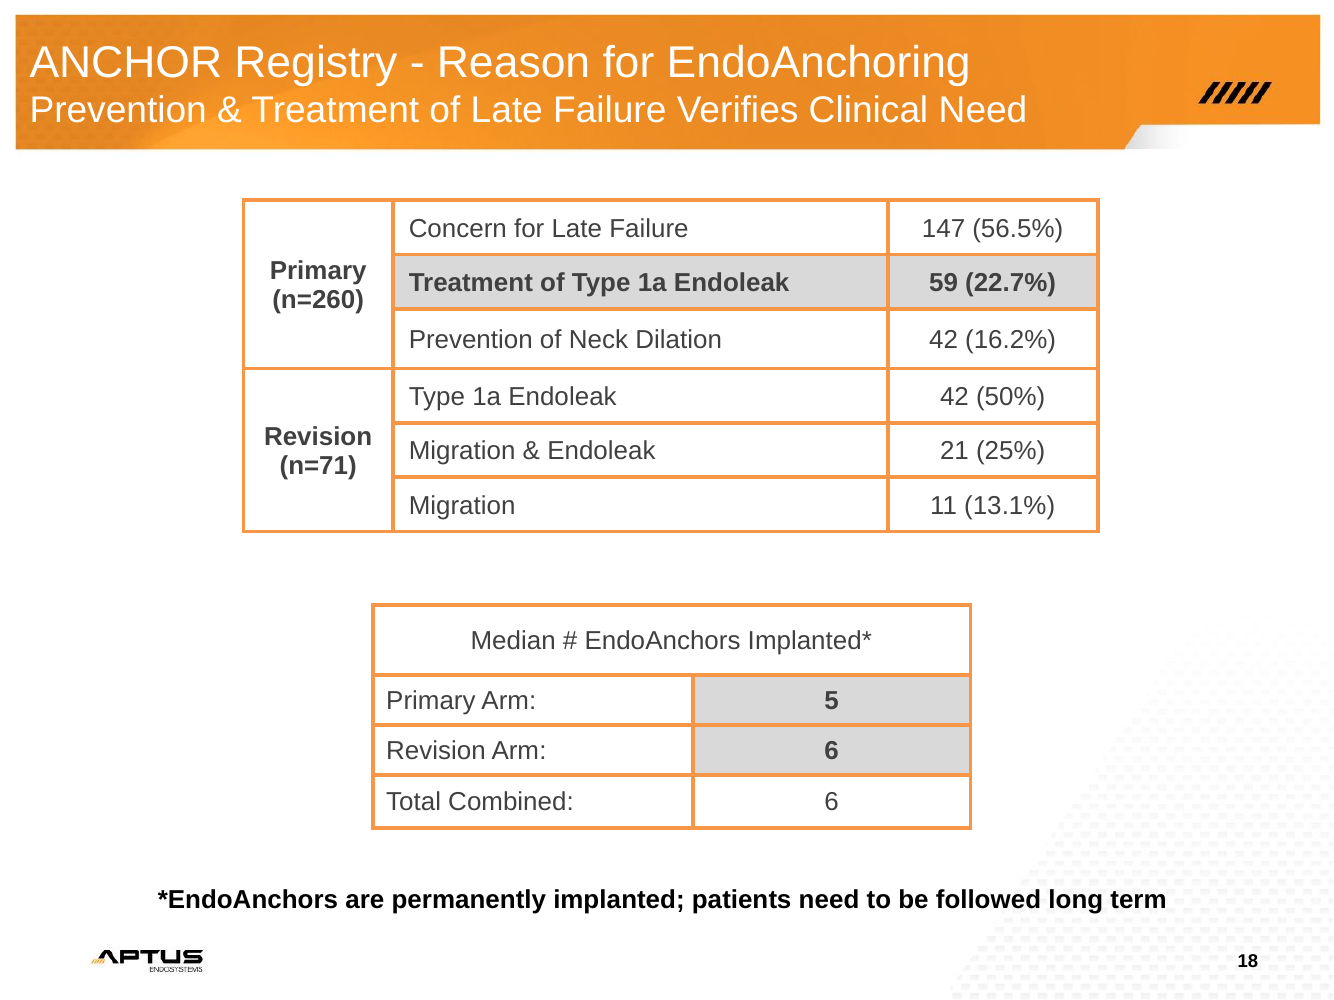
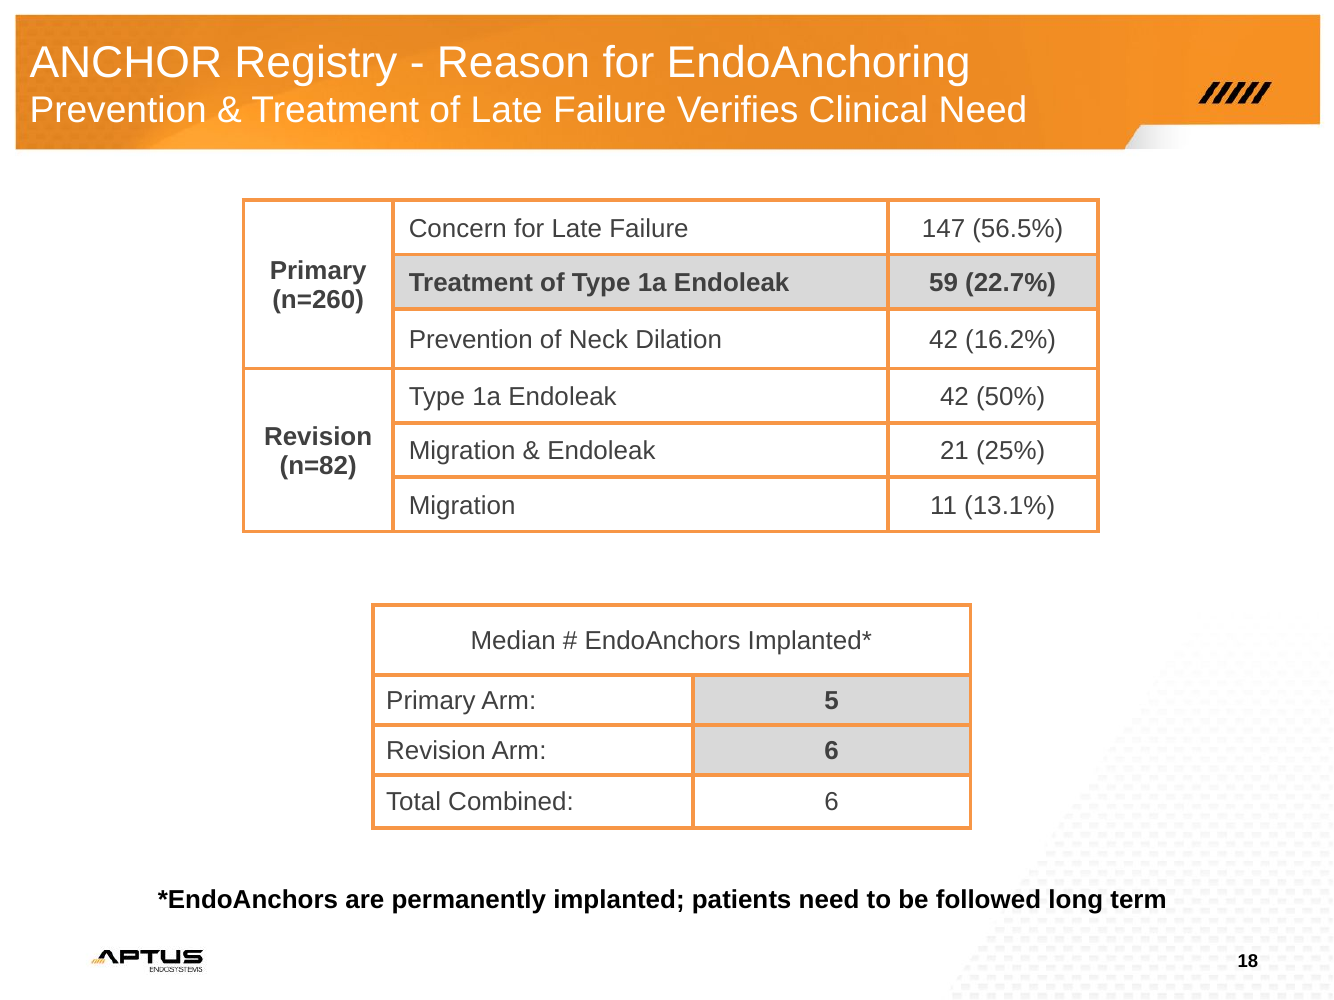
n=71: n=71 -> n=82
